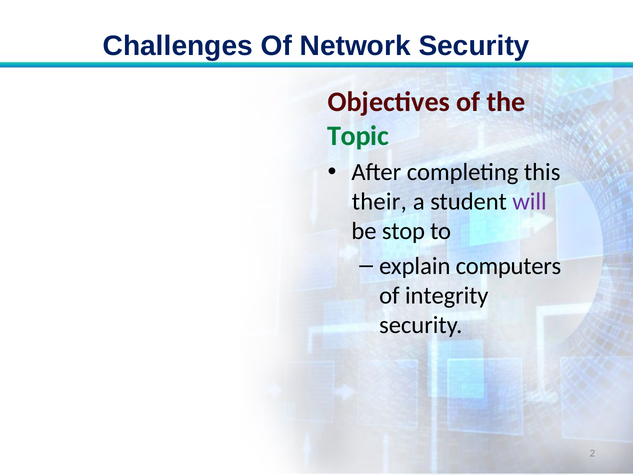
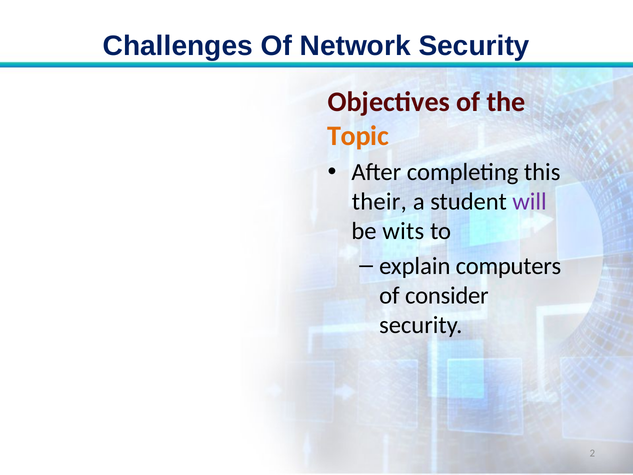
Topic colour: green -> orange
stop: stop -> wits
integrity: integrity -> consider
